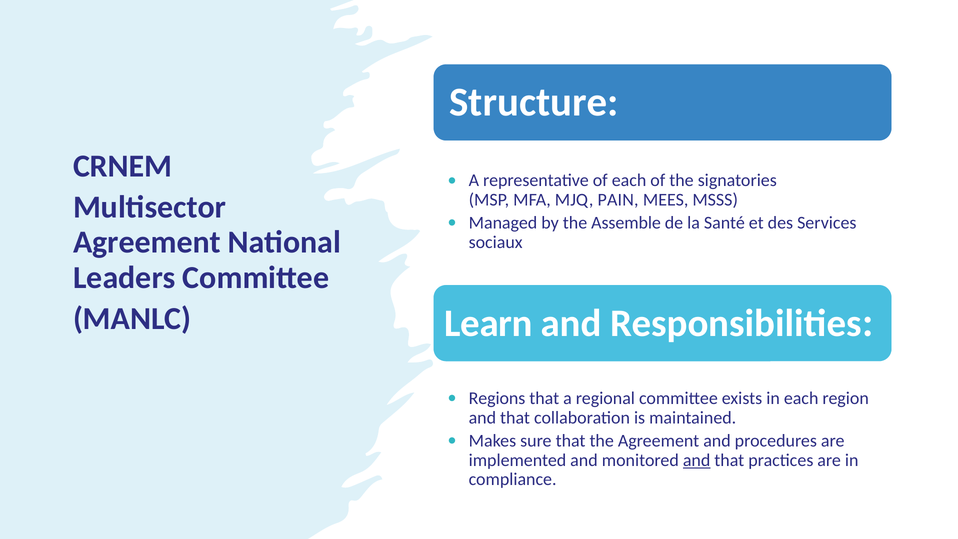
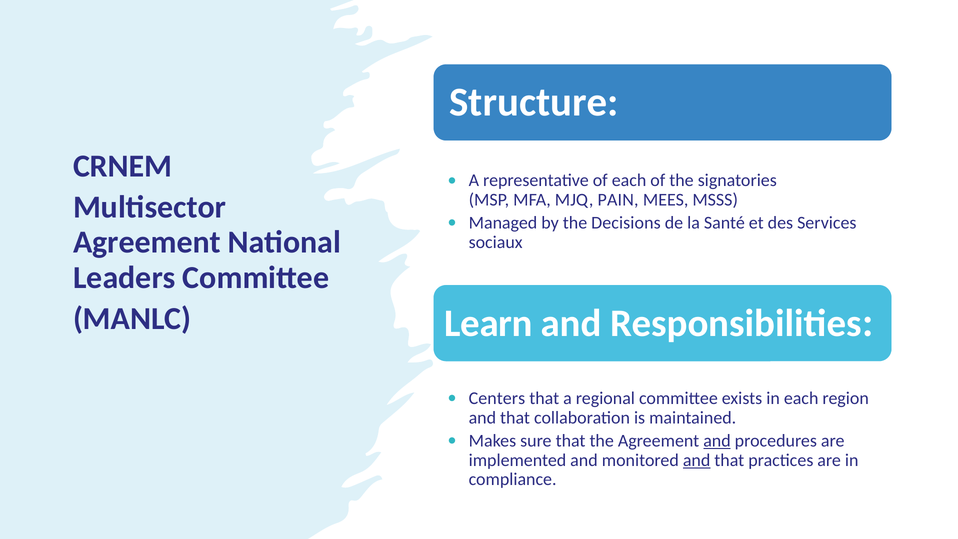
Assemble: Assemble -> Decisions
Regions: Regions -> Centers
and at (717, 441) underline: none -> present
